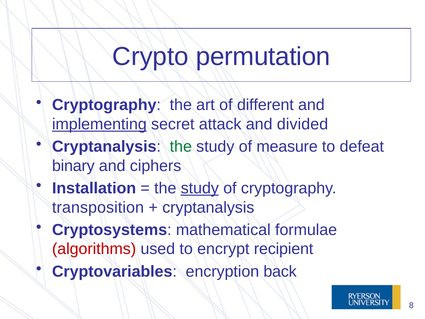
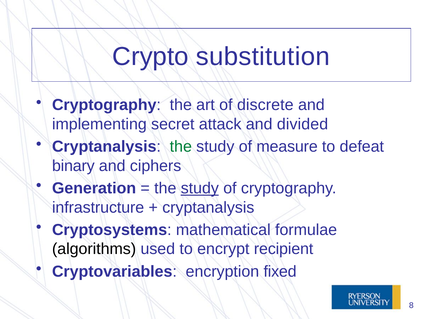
permutation: permutation -> substitution
different: different -> discrete
implementing underline: present -> none
Installation: Installation -> Generation
transposition: transposition -> infrastructure
algorithms colour: red -> black
back: back -> fixed
